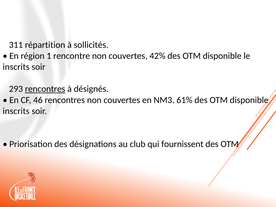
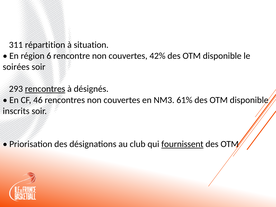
sollicités: sollicités -> situation
1: 1 -> 6
inscrits at (16, 67): inscrits -> soirées
fournissent underline: none -> present
